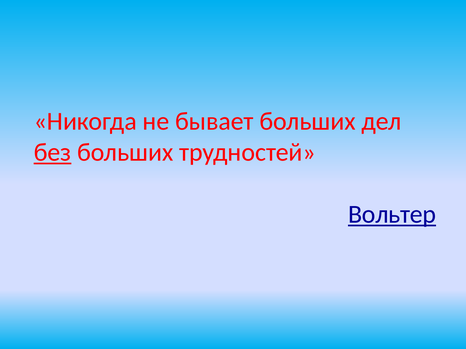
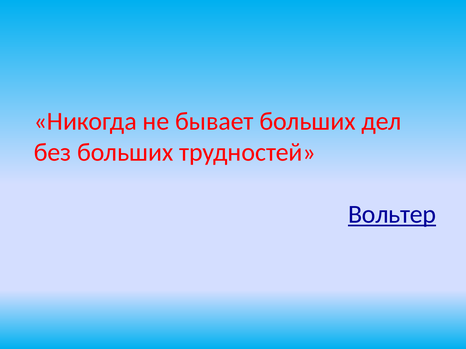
без underline: present -> none
